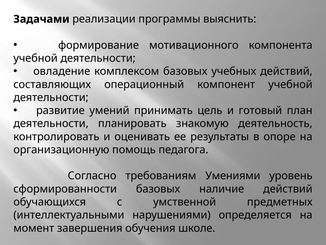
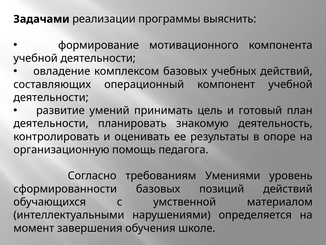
наличие: наличие -> позиций
предметных: предметных -> материалом
